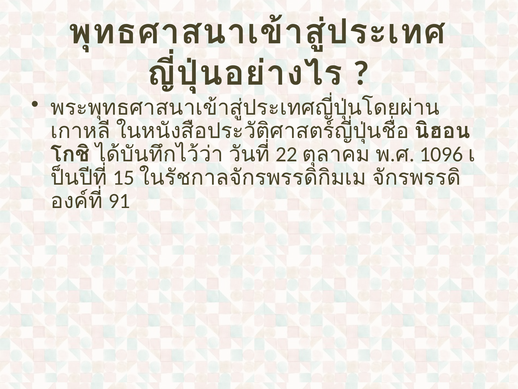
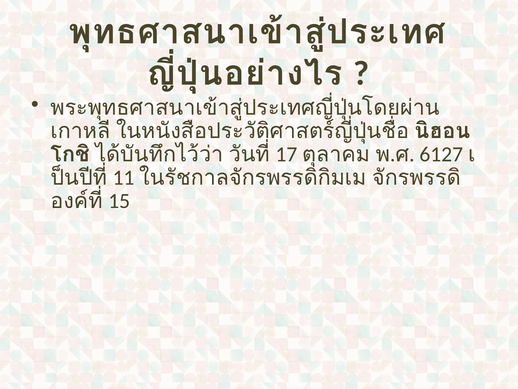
22: 22 -> 17
1096: 1096 -> 6127
15: 15 -> 11
91: 91 -> 15
